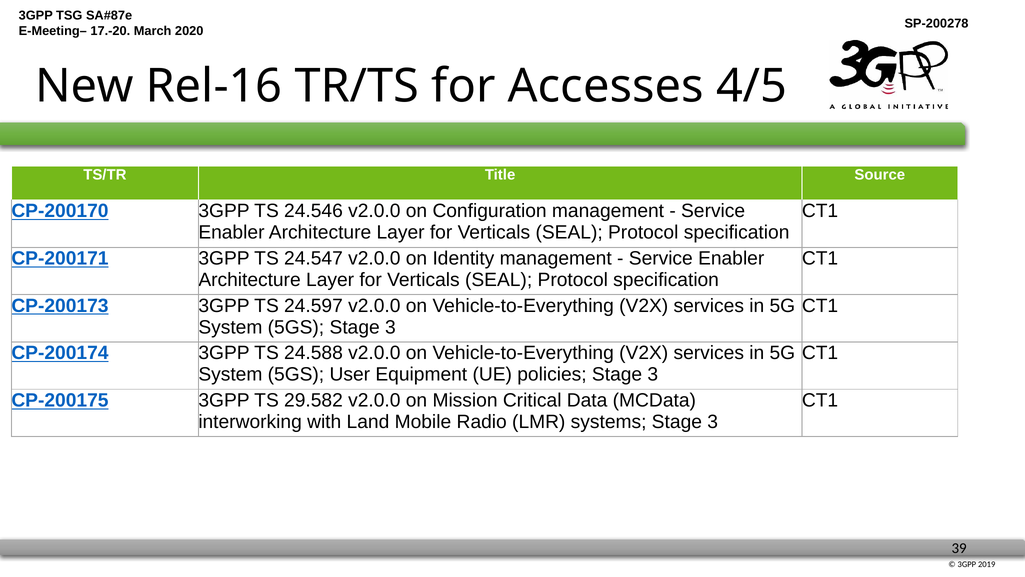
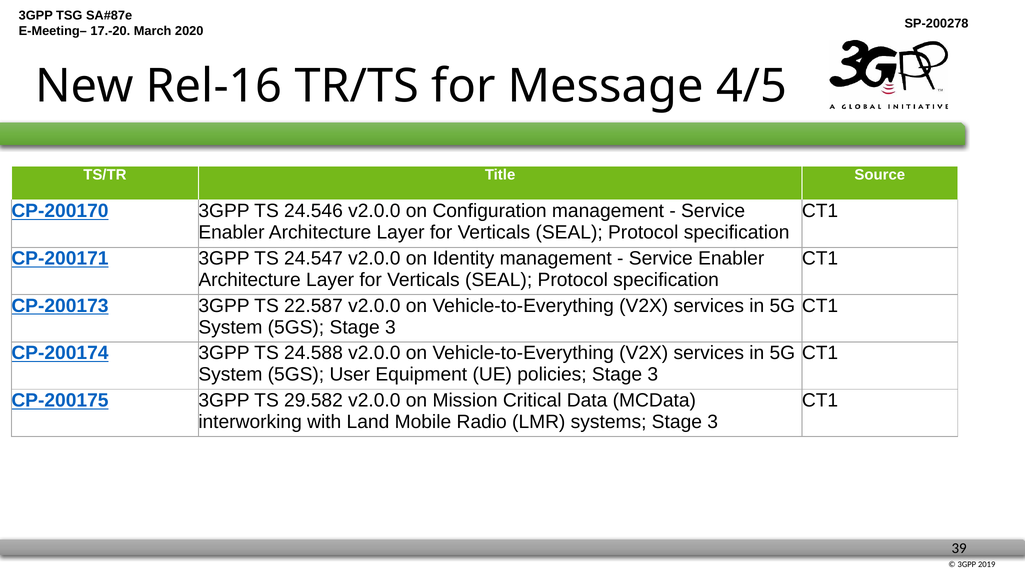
Accesses: Accesses -> Message
24.597: 24.597 -> 22.587
